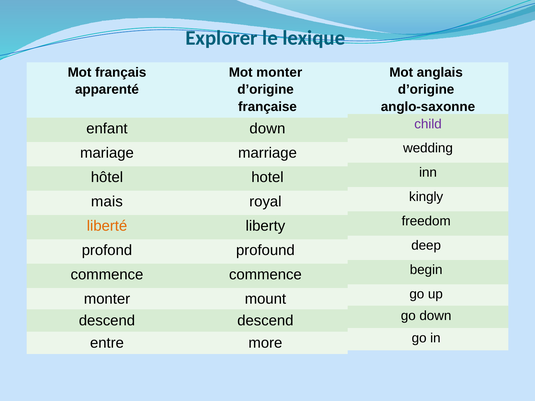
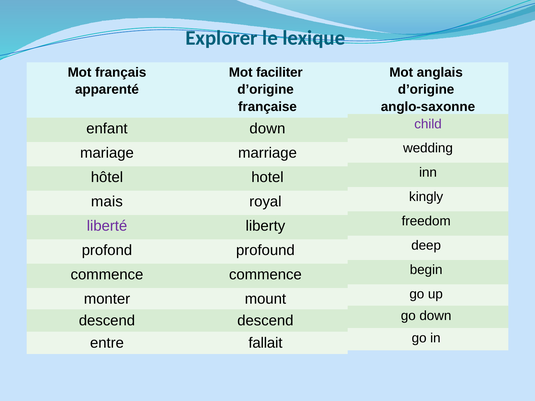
Mot monter: monter -> faciliter
liberté colour: orange -> purple
more: more -> fallait
